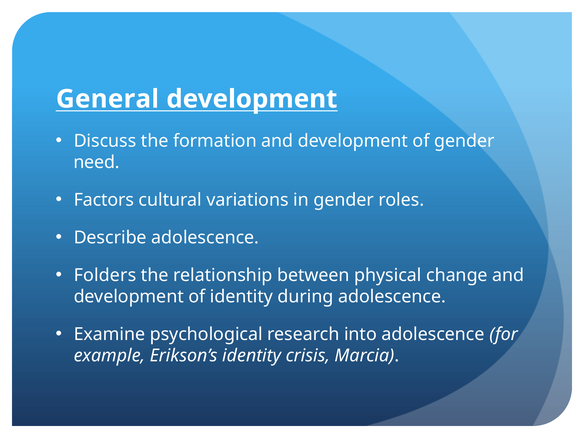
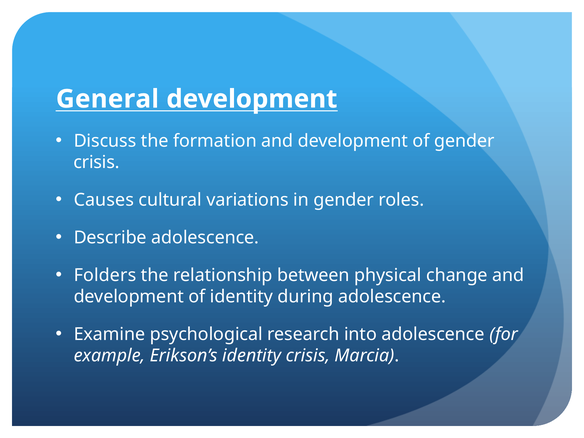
need at (97, 162): need -> crisis
Factors: Factors -> Causes
